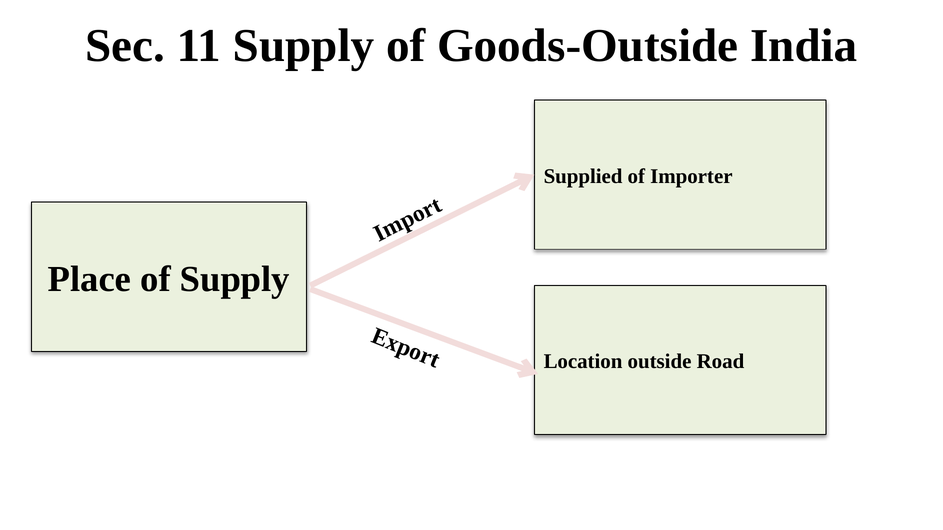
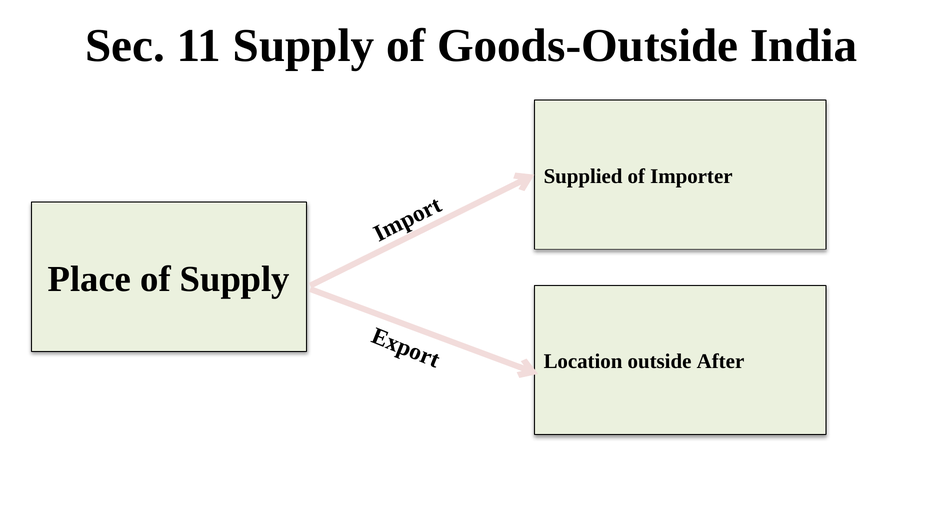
Road: Road -> After
